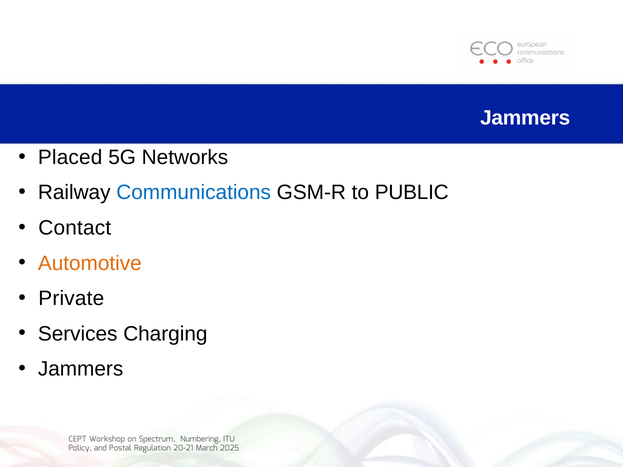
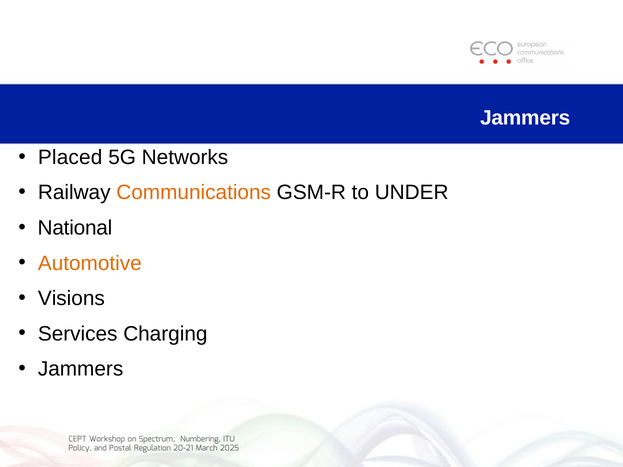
Communications colour: blue -> orange
PUBLIC: PUBLIC -> UNDER
Contact: Contact -> National
Private: Private -> Visions
